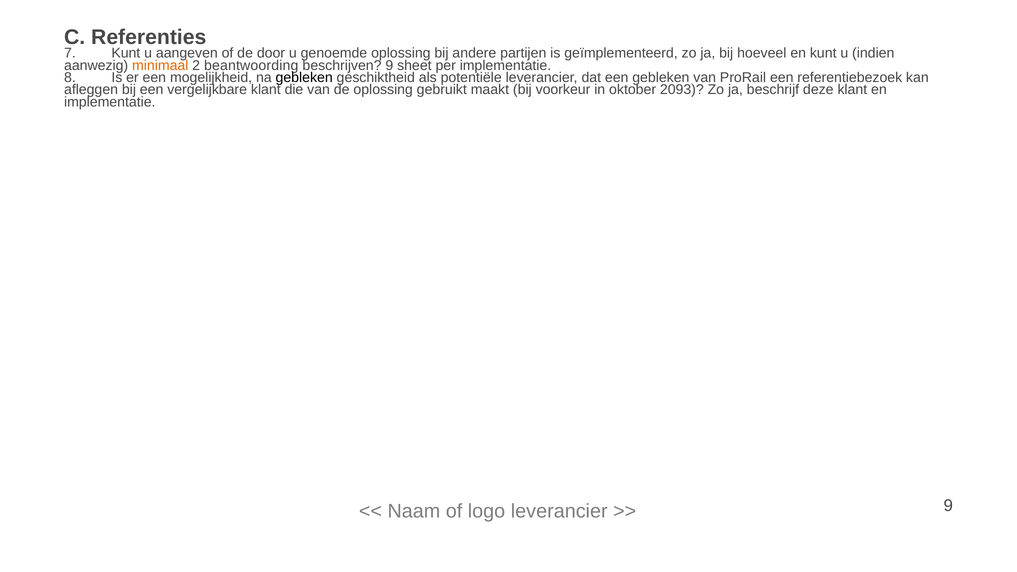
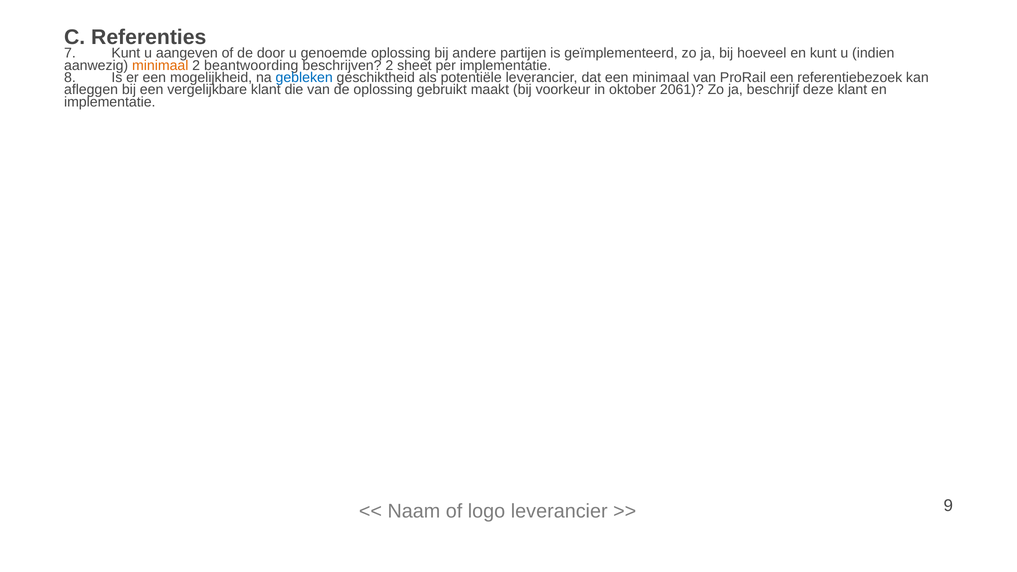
beschrijven 9: 9 -> 2
gebleken at (304, 78) colour: black -> blue
een gebleken: gebleken -> minimaal
2093: 2093 -> 2061
